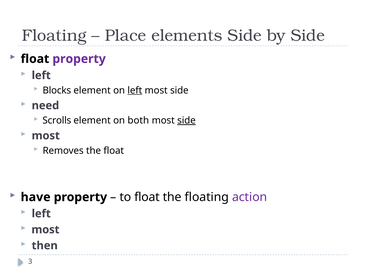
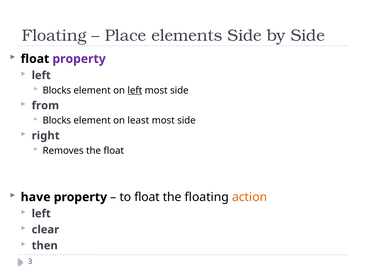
need: need -> from
Scrolls at (57, 120): Scrolls -> Blocks
both: both -> least
side at (186, 120) underline: present -> none
most at (46, 135): most -> right
action colour: purple -> orange
most at (45, 229): most -> clear
